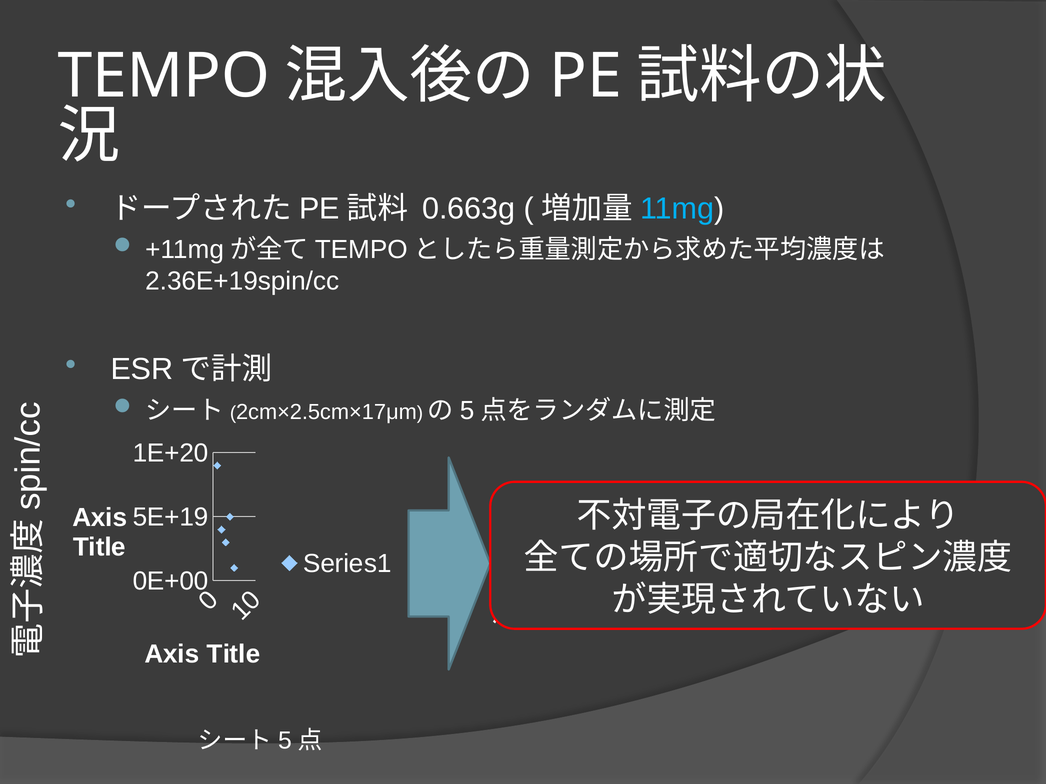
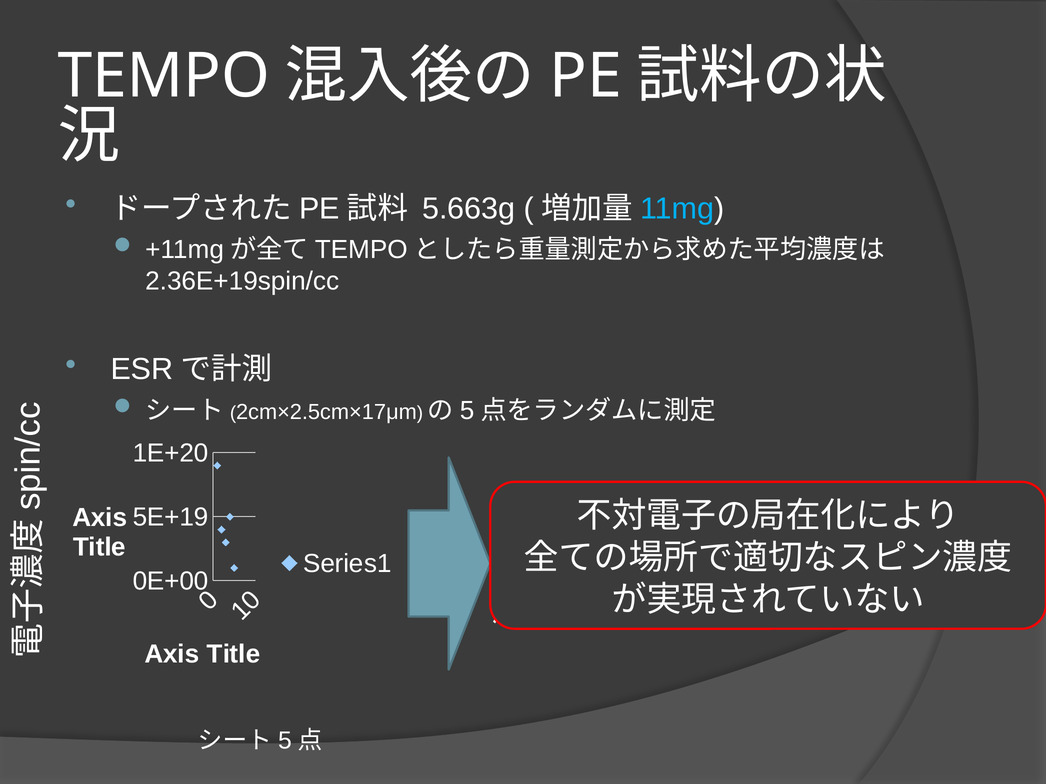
0.663g: 0.663g -> 5.663g
